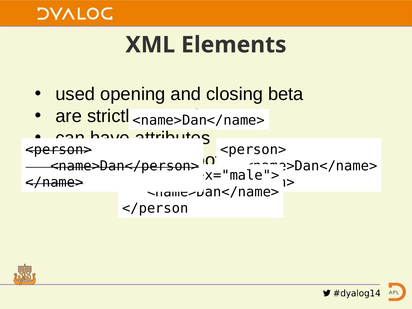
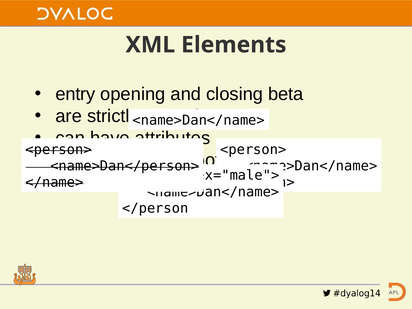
used: used -> entry
